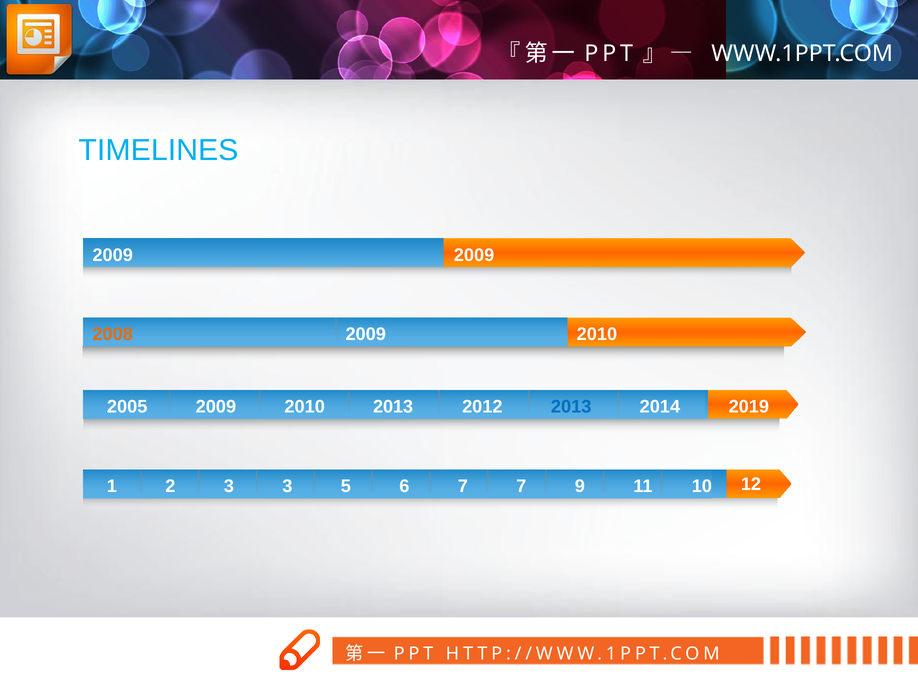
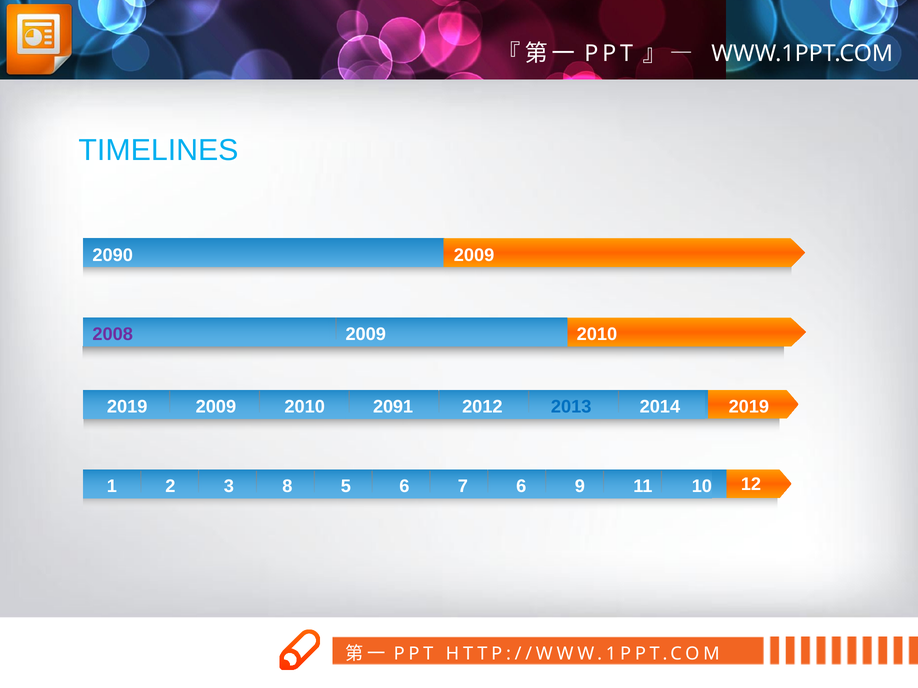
2009 at (113, 255): 2009 -> 2090
2008 colour: orange -> purple
2005 at (127, 407): 2005 -> 2019
2010 2013: 2013 -> 2091
3 3: 3 -> 8
7 7: 7 -> 6
